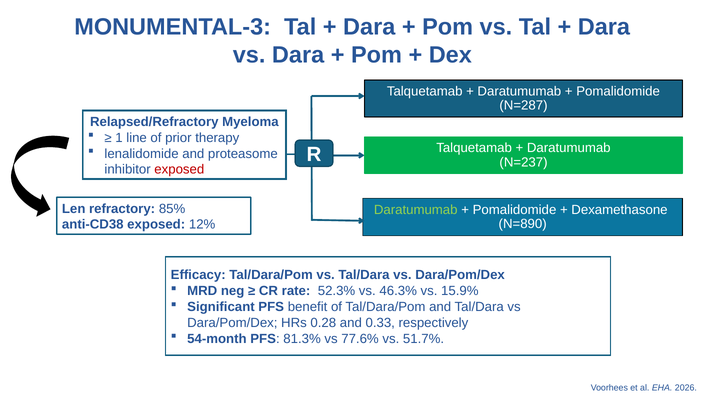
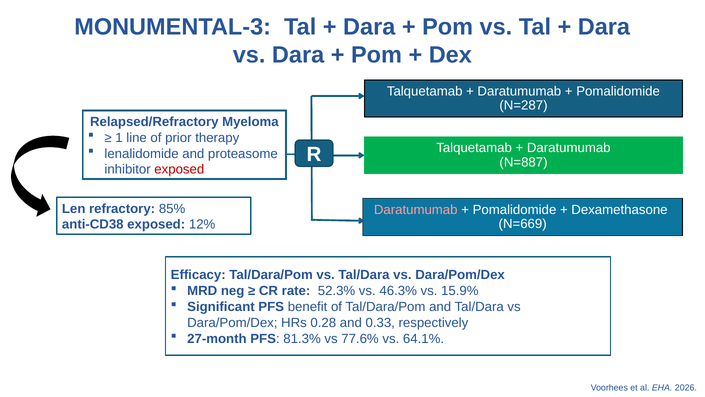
N=237: N=237 -> N=887
Daratumumab at (416, 209) colour: light green -> pink
N=890: N=890 -> N=669
54-month: 54-month -> 27-month
51.7%: 51.7% -> 64.1%
